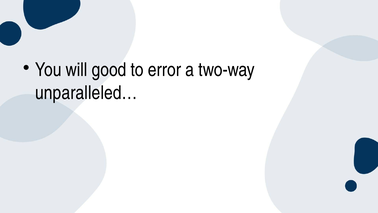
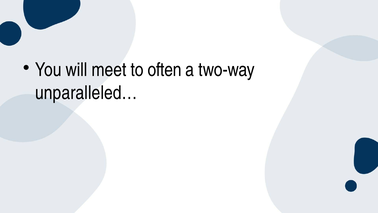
good: good -> meet
error: error -> often
